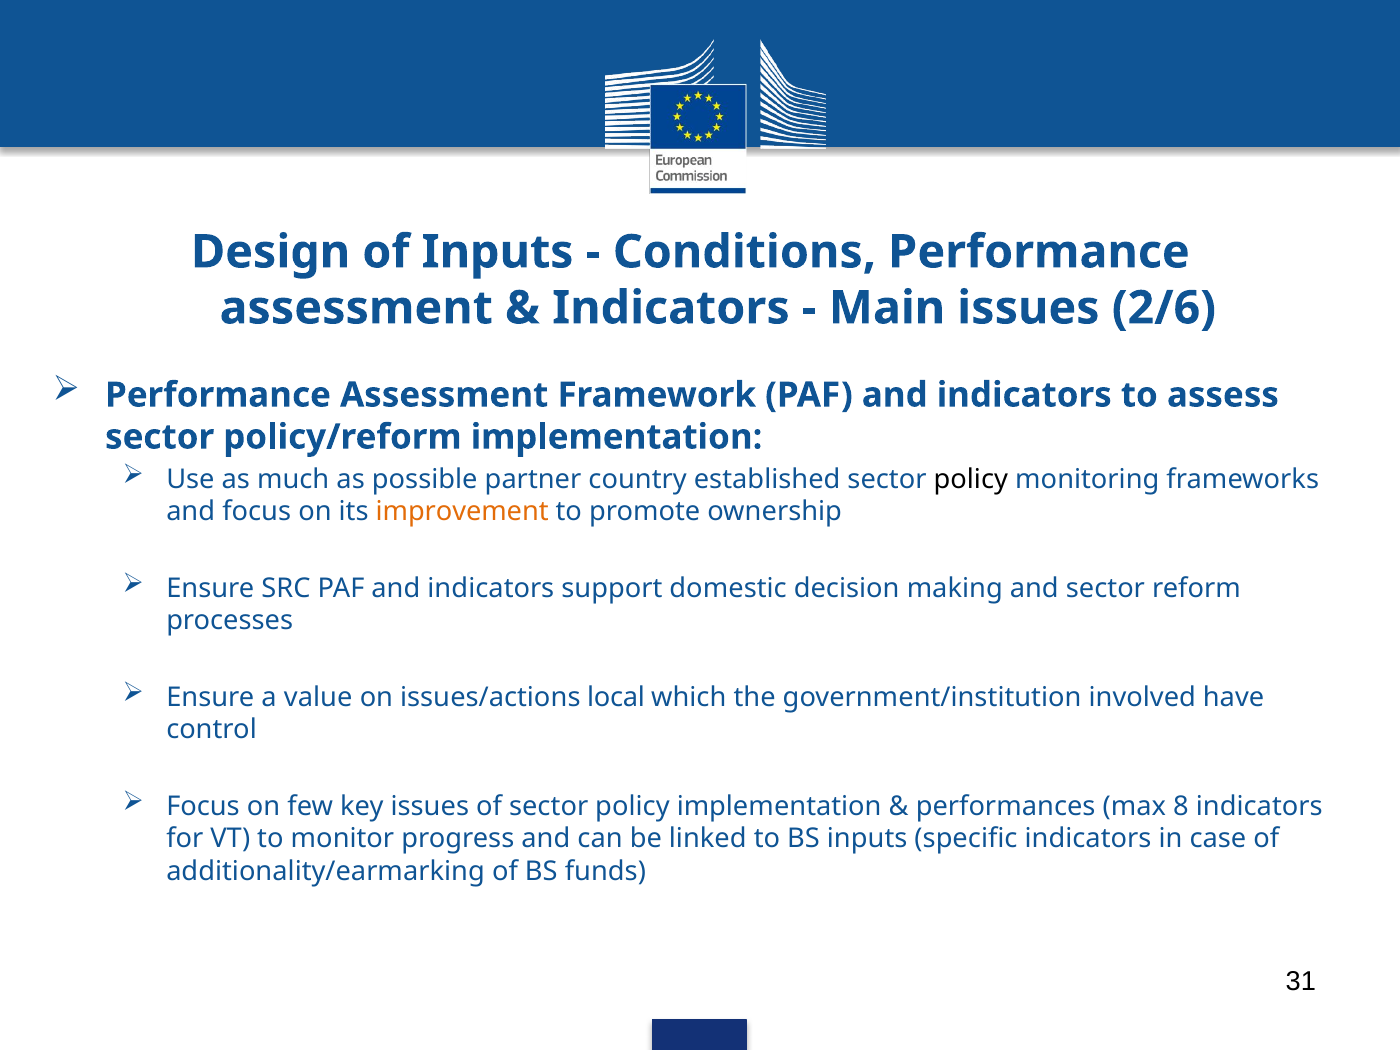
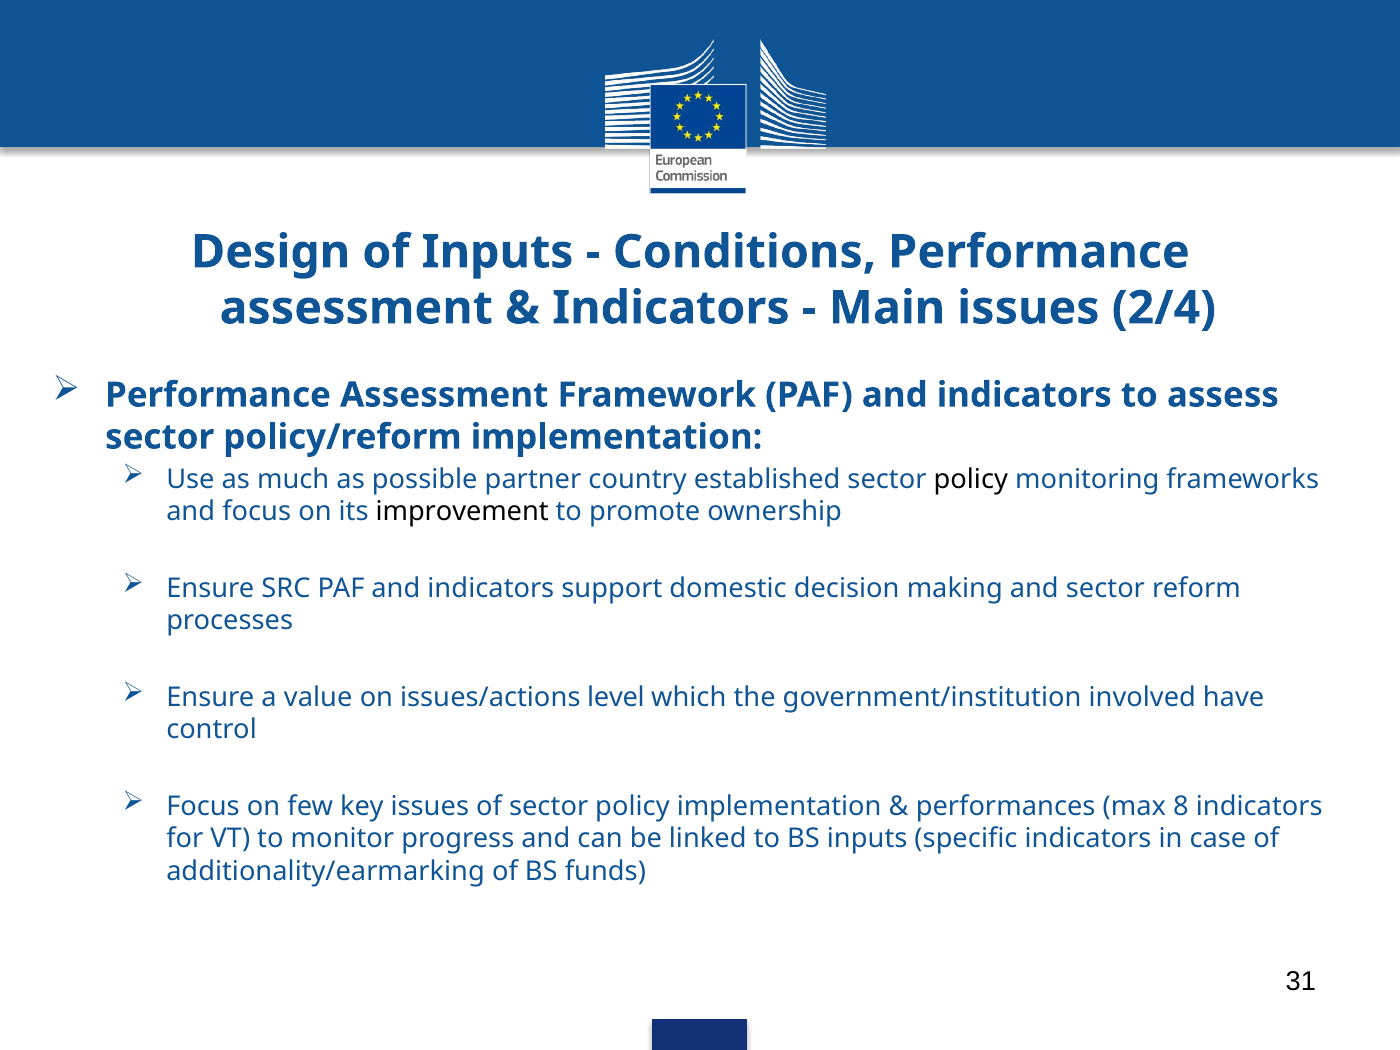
2/6: 2/6 -> 2/4
improvement colour: orange -> black
local: local -> level
